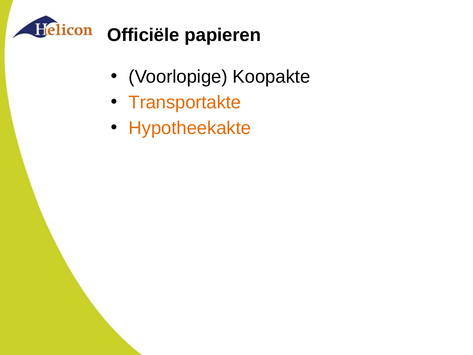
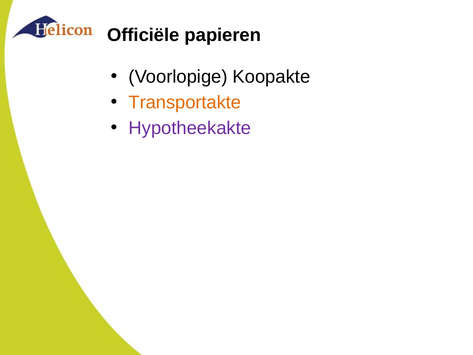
Hypotheekakte colour: orange -> purple
